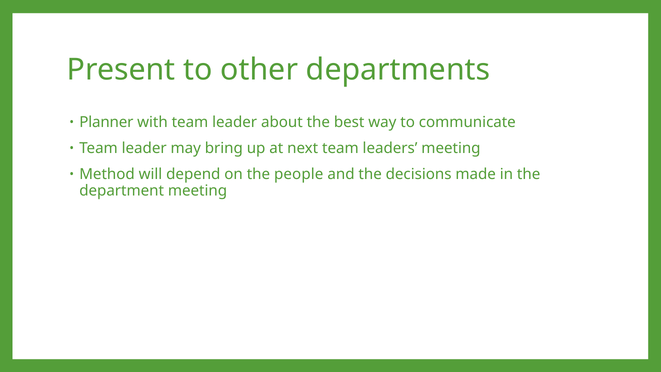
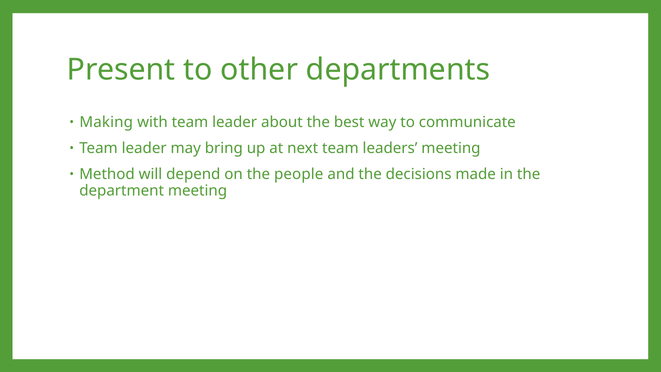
Planner: Planner -> Making
